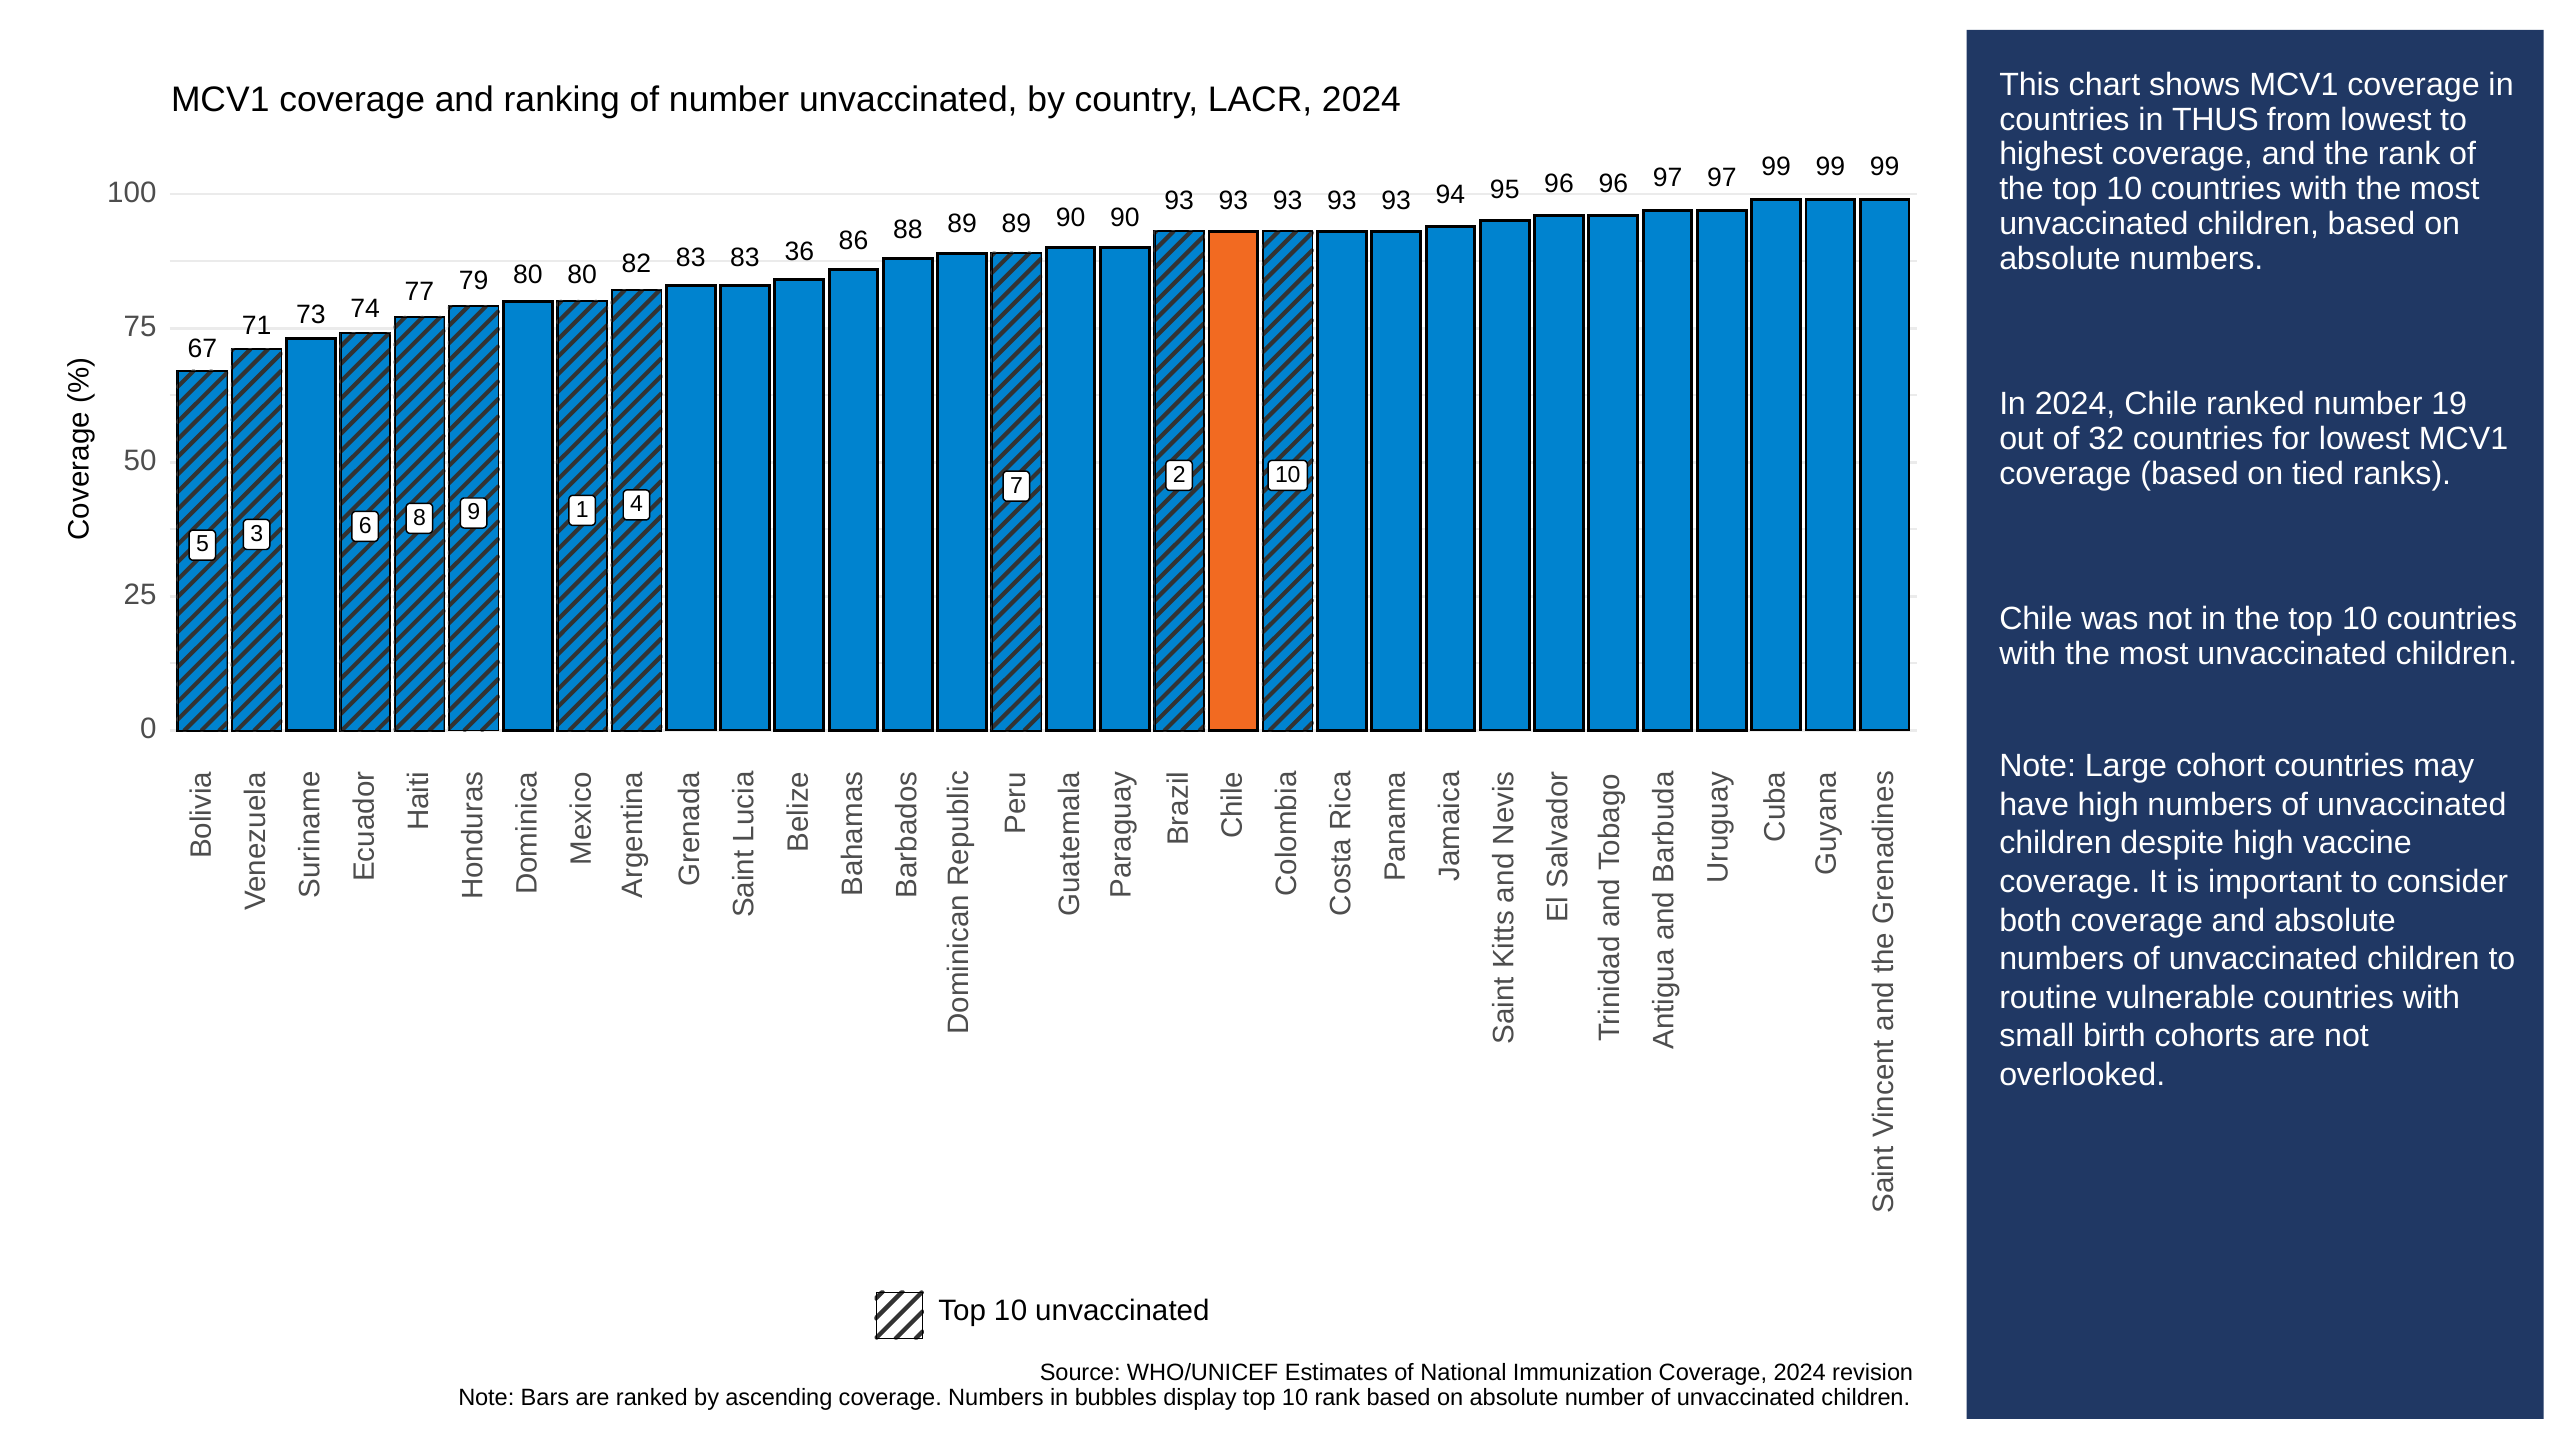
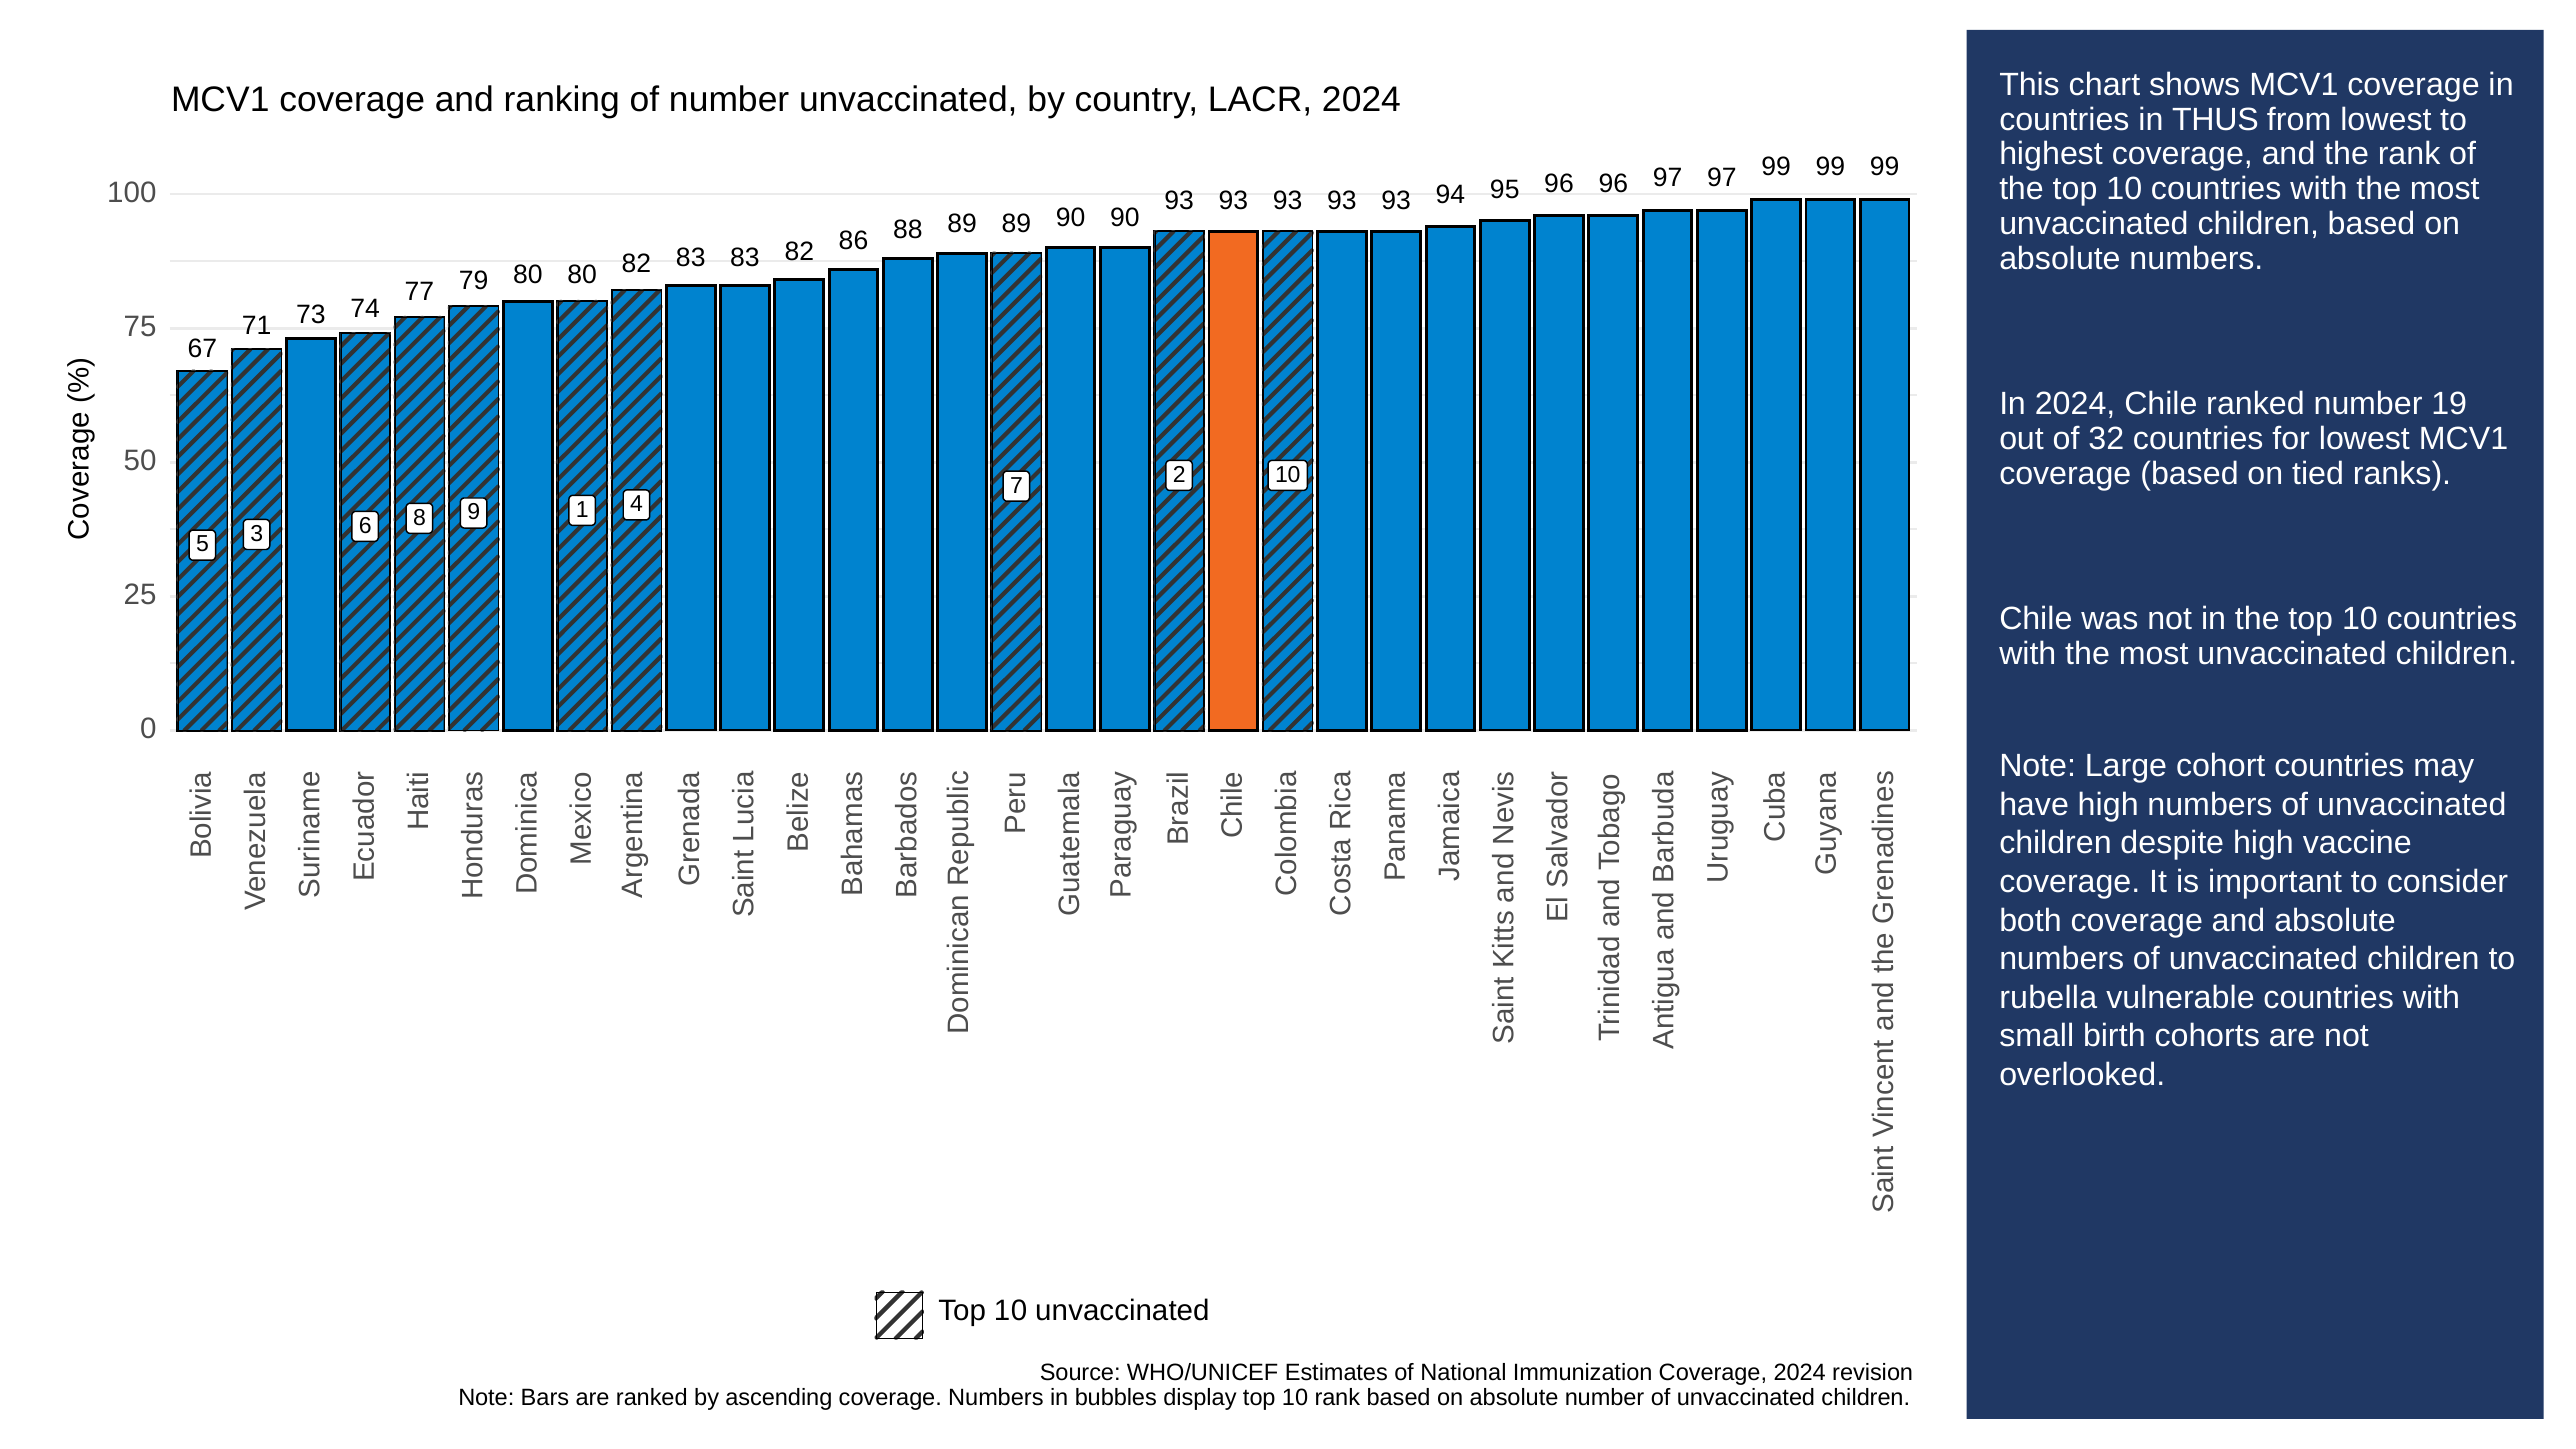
83 36: 36 -> 82
routine: routine -> rubella
